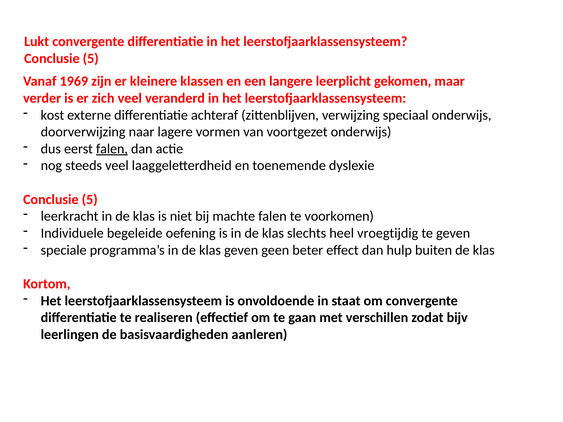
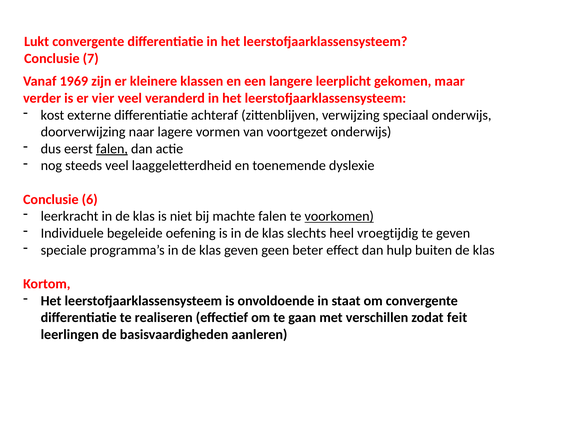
5 at (91, 58): 5 -> 7
zich: zich -> vier
5 at (90, 200): 5 -> 6
voorkomen underline: none -> present
bijv: bijv -> feit
